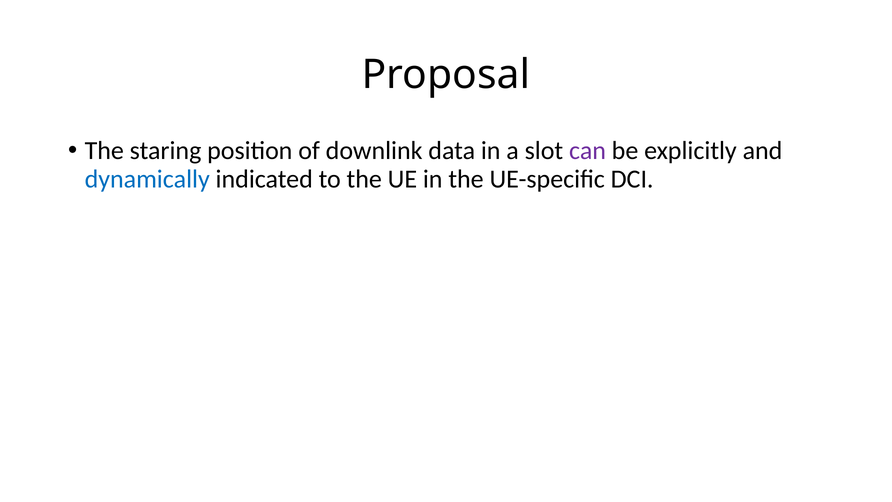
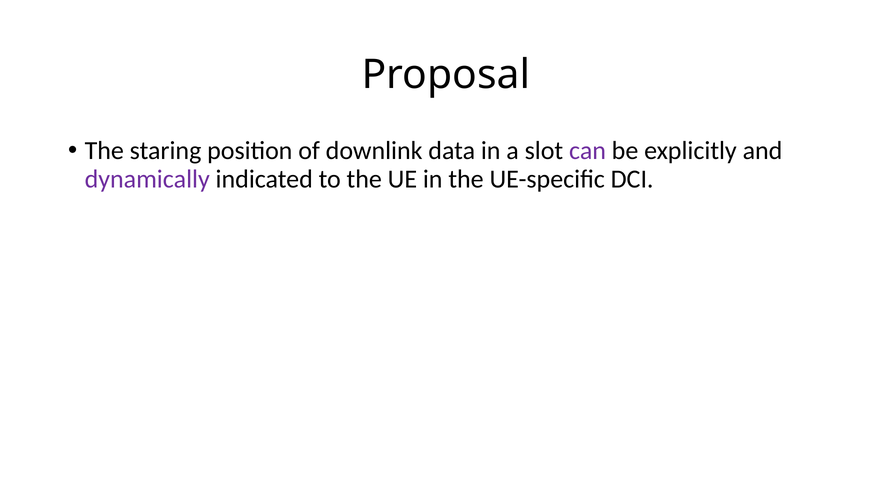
dynamically colour: blue -> purple
